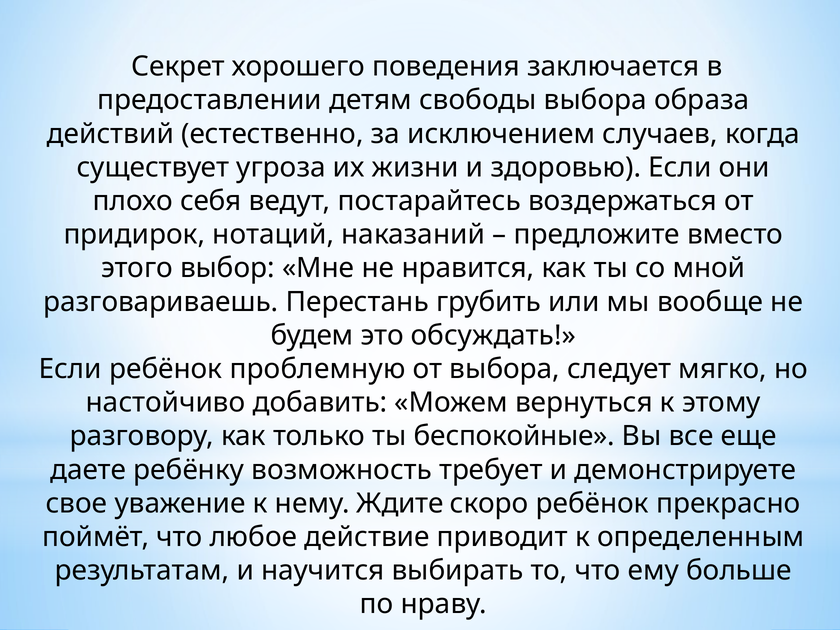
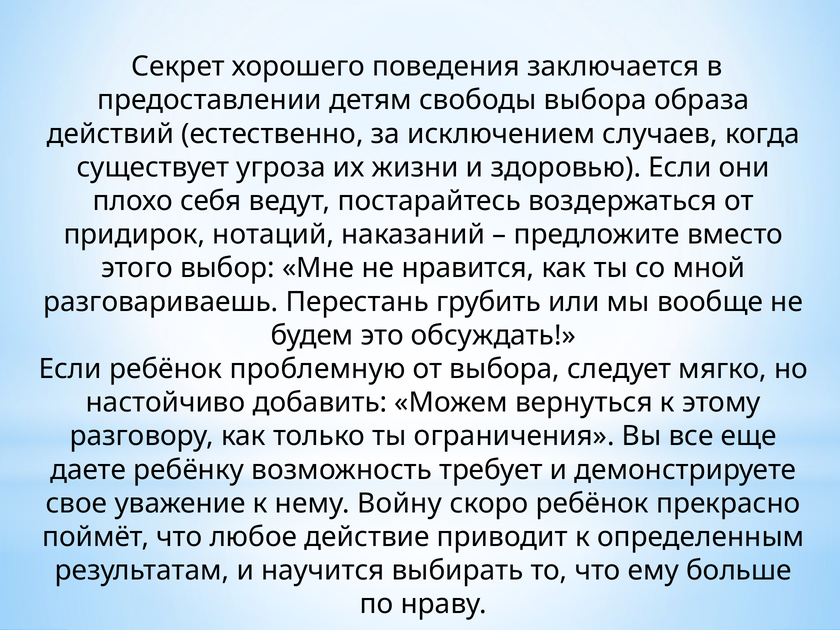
беспокойные: беспокойные -> ограничения
Ждите: Ждите -> Войну
